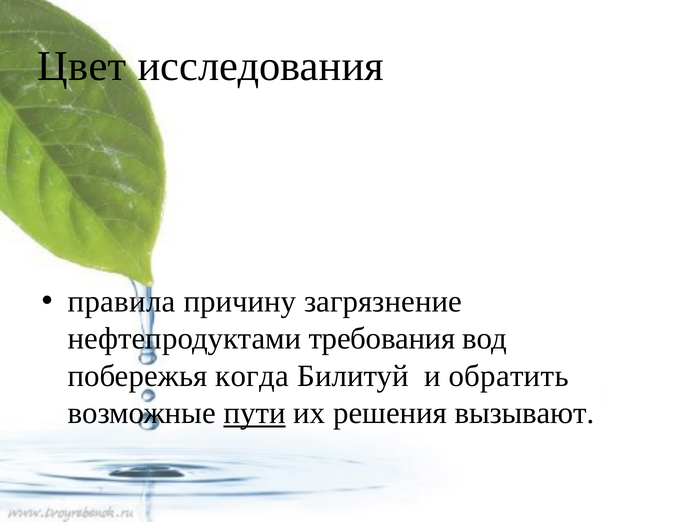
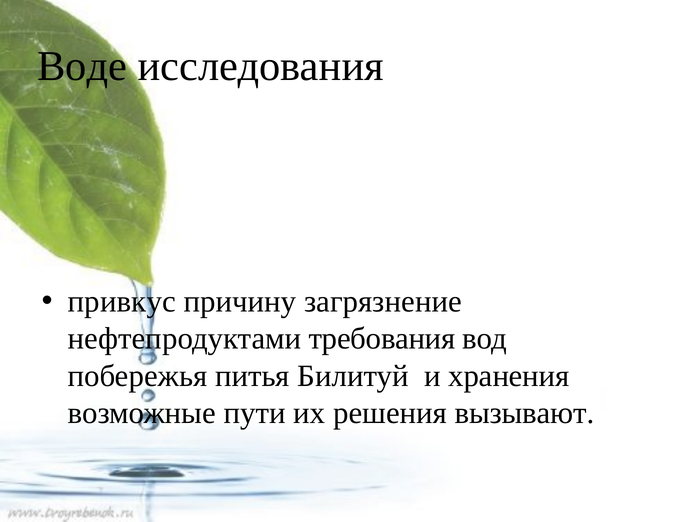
Цвет: Цвет -> Воде
правила: правила -> привкус
когда: когда -> питья
обратить: обратить -> хранения
пути underline: present -> none
